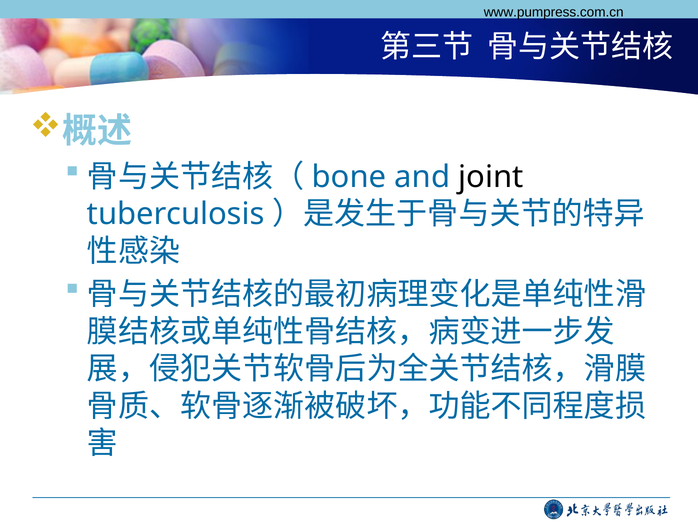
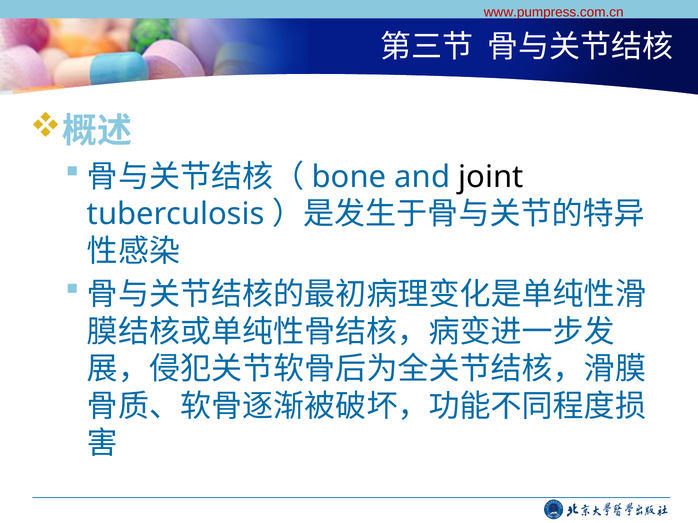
www.pumpress.com.cn colour: black -> red
